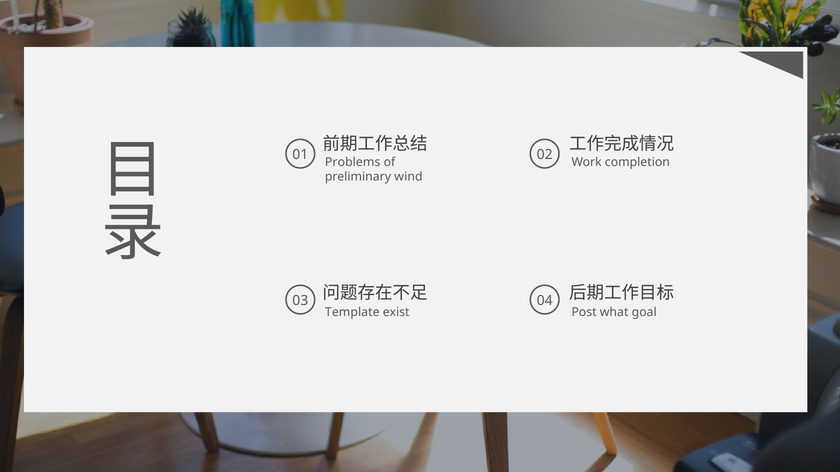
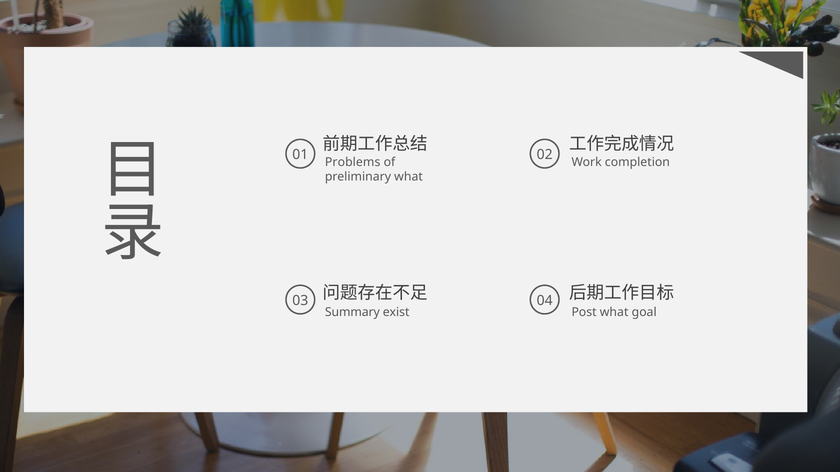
preliminary wind: wind -> what
Template: Template -> Summary
